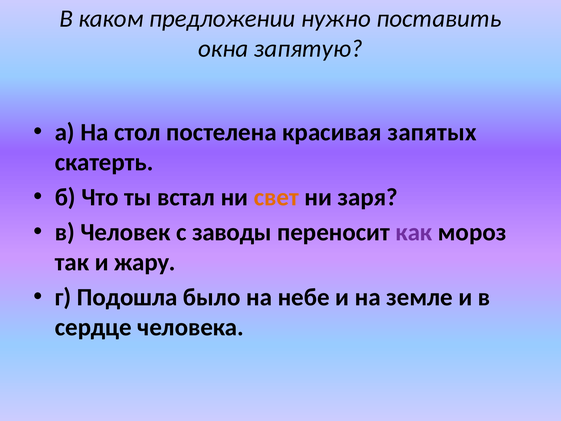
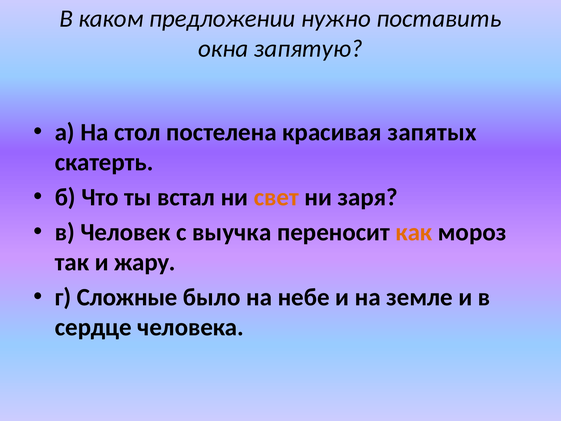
заводы: заводы -> выучка
как colour: purple -> orange
Подошла: Подошла -> Сложные
